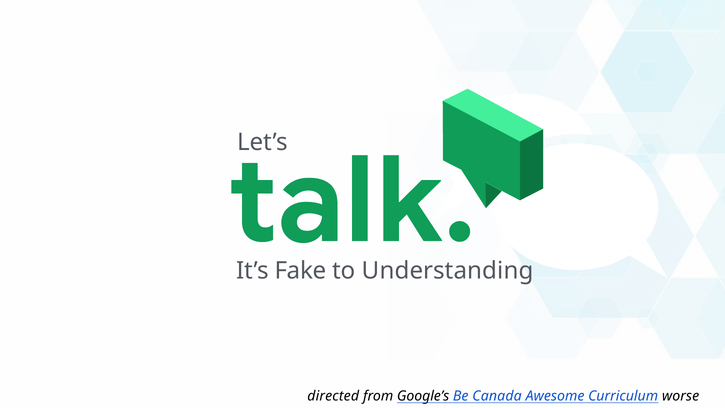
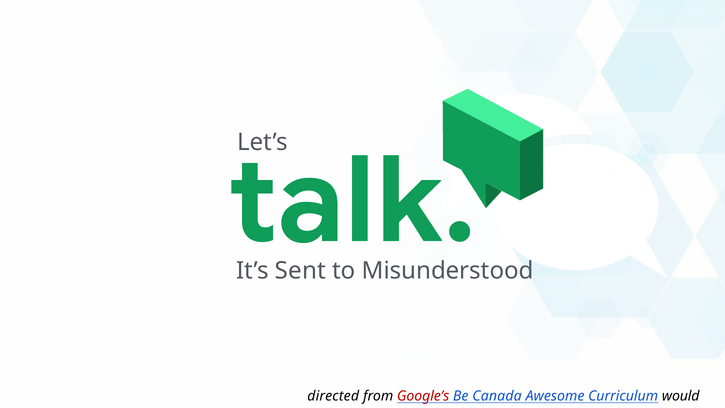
Fake: Fake -> Sent
Understanding: Understanding -> Misunderstood
Google’s colour: black -> red
worse: worse -> would
